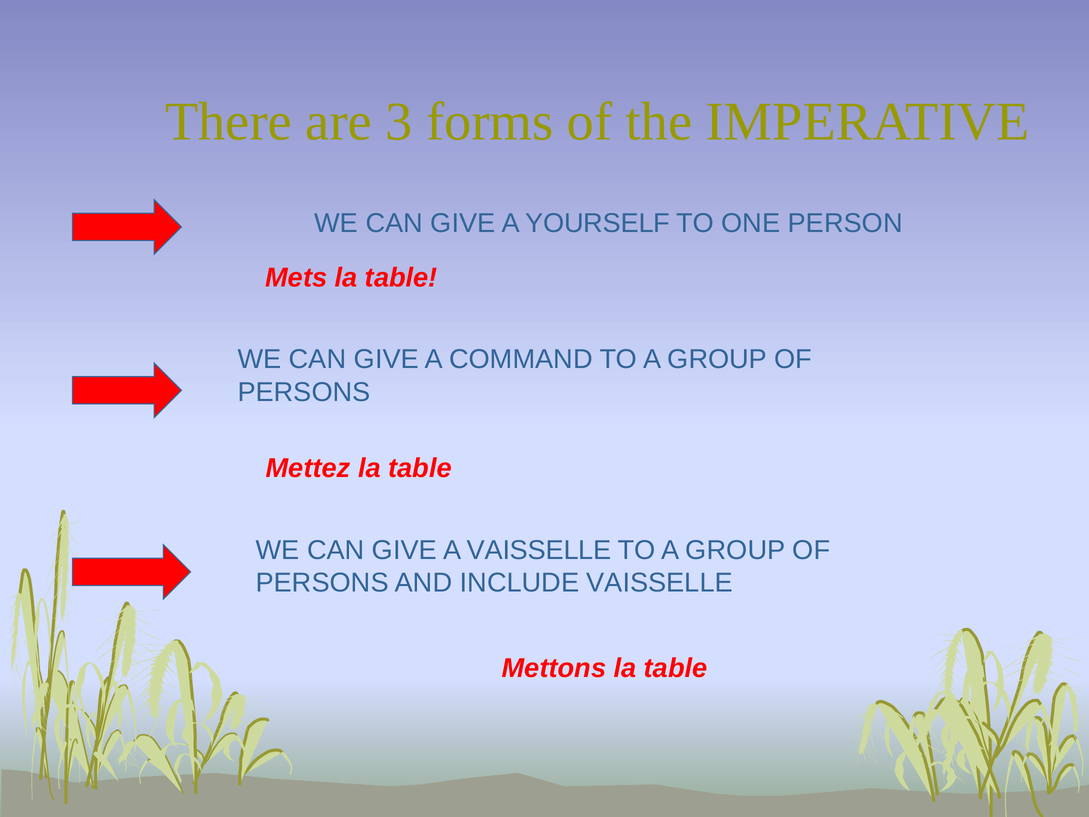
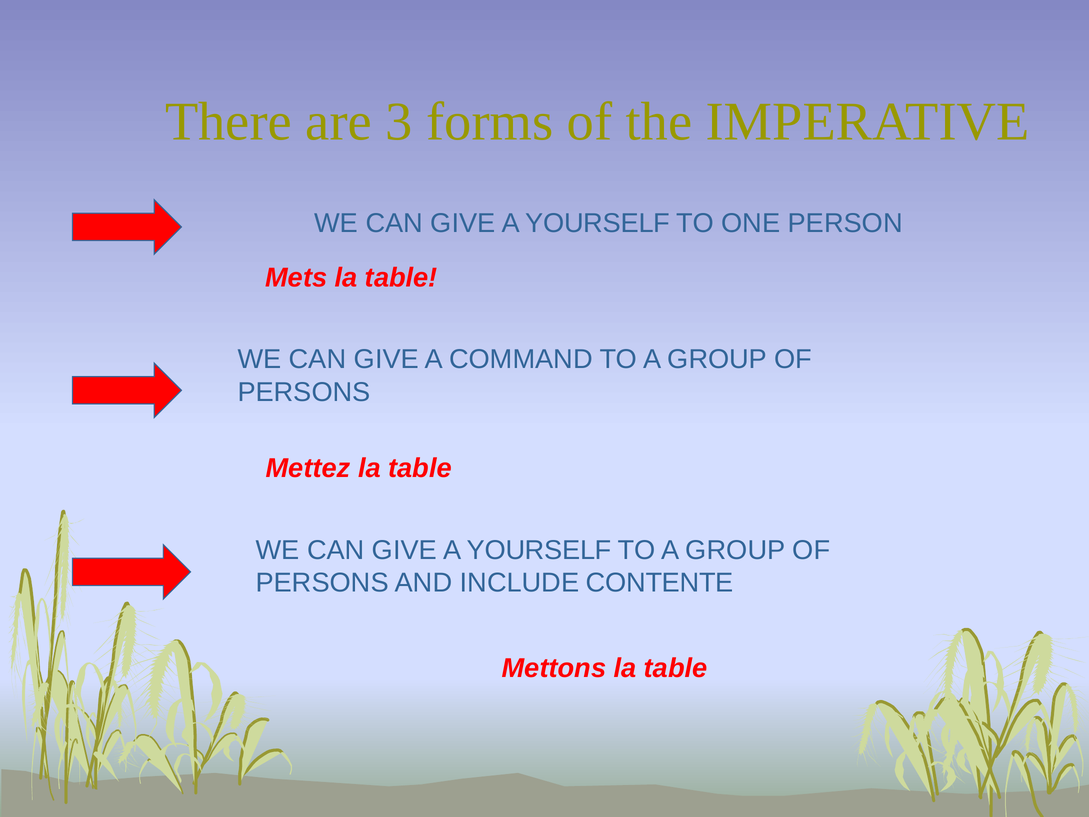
VAISSELLE at (539, 550): VAISSELLE -> YOURSELF
INCLUDE VAISSELLE: VAISSELLE -> CONTENTE
